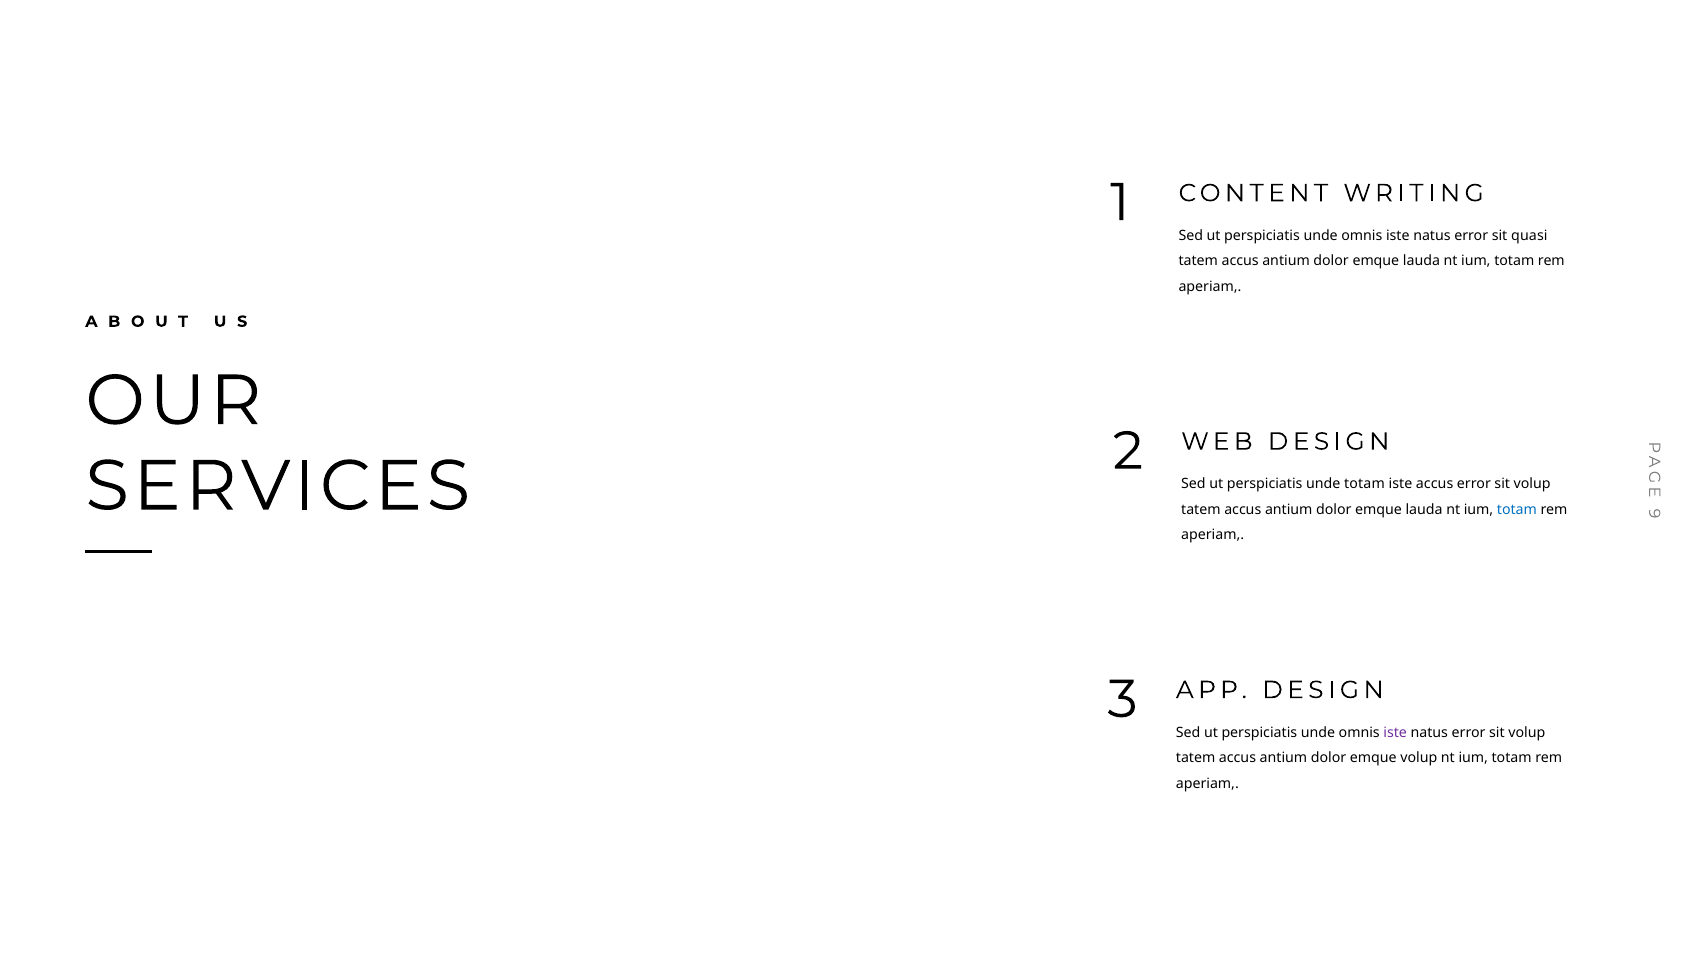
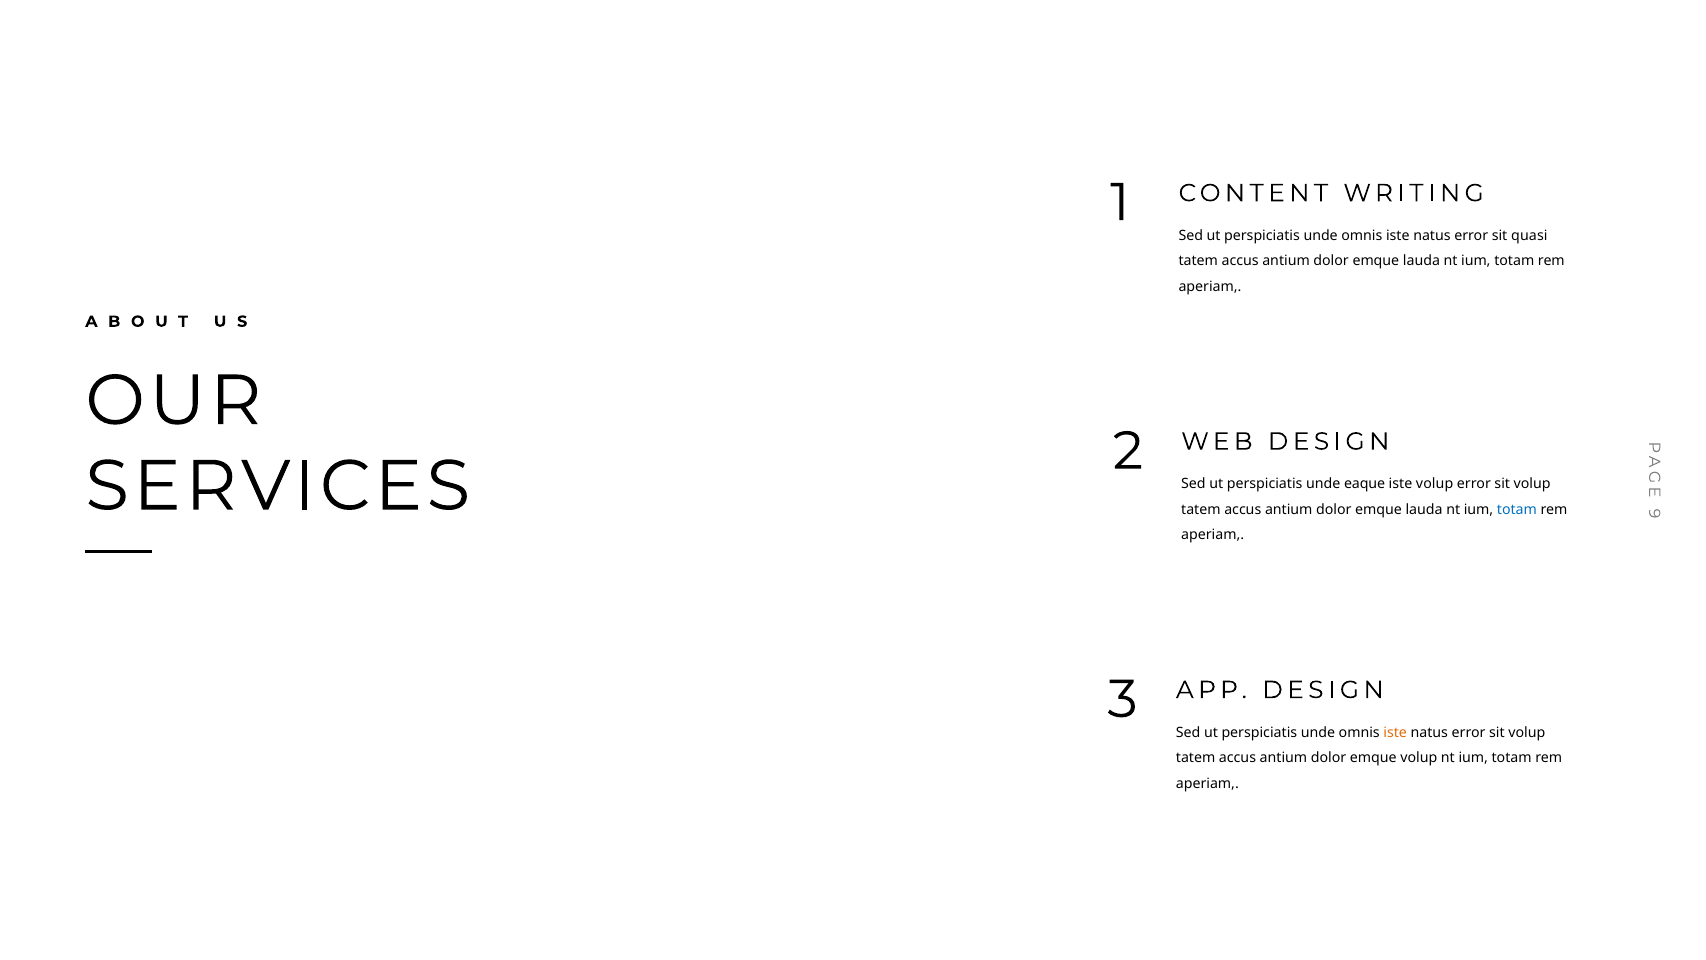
unde totam: totam -> eaque
iste accus: accus -> volup
iste at (1395, 732) colour: purple -> orange
